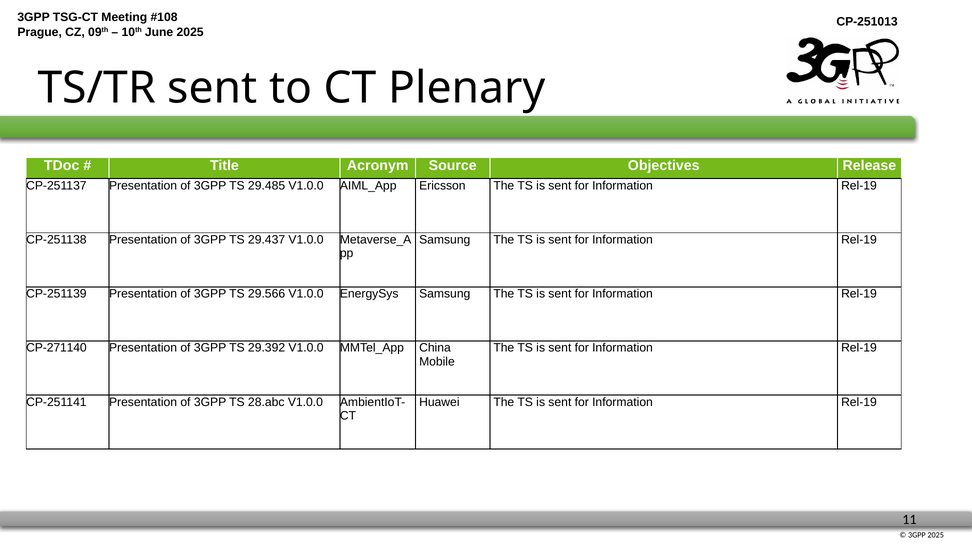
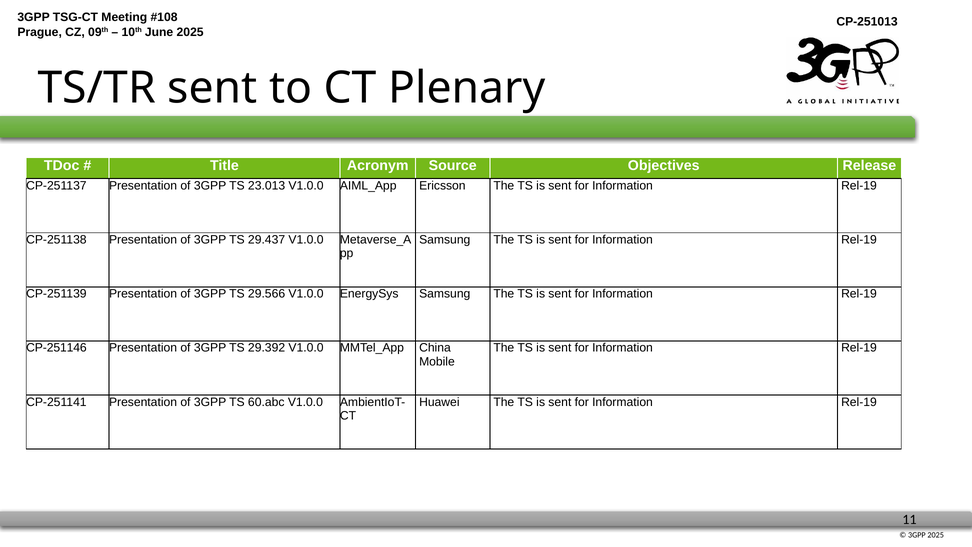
29.485: 29.485 -> 23.013
CP-271140: CP-271140 -> CP-251146
28.abc: 28.abc -> 60.abc
